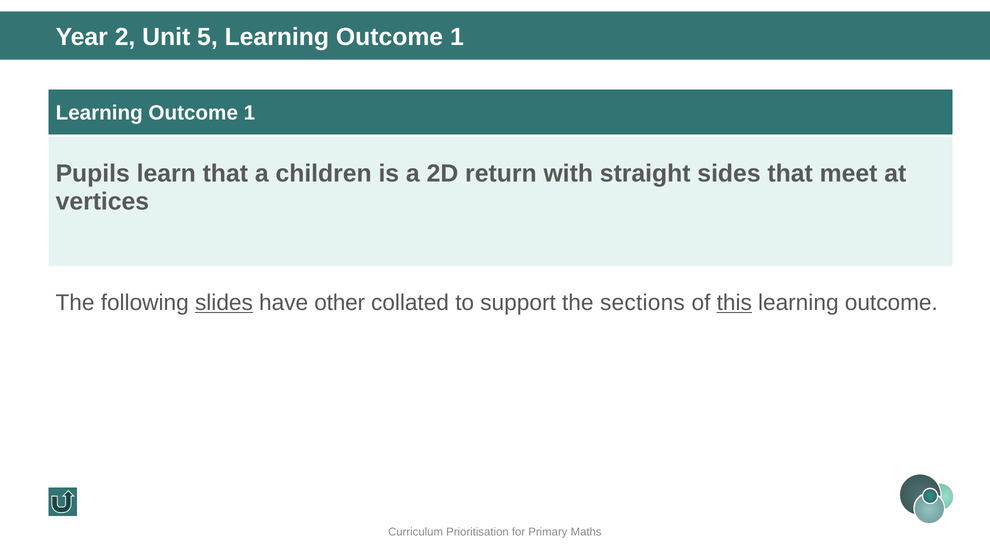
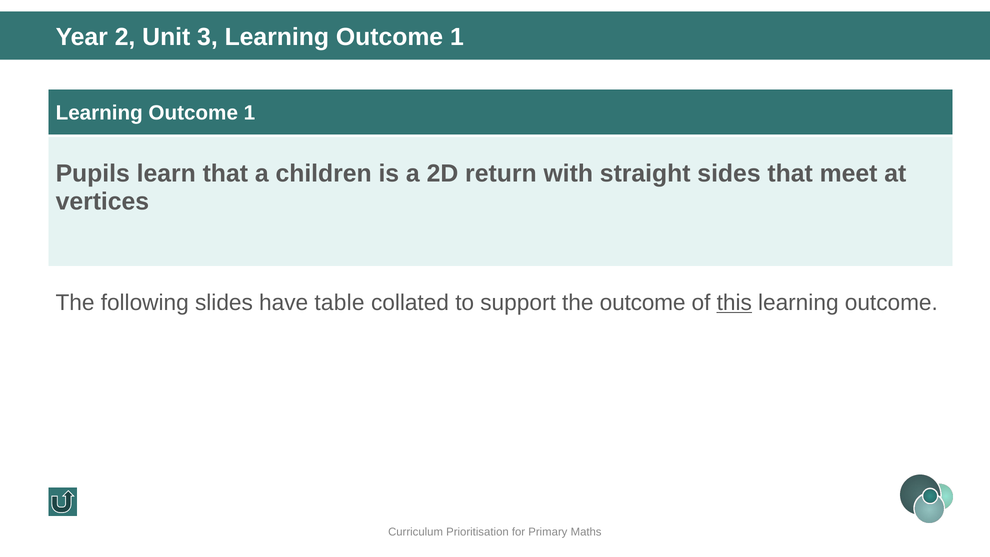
5: 5 -> 3
slides underline: present -> none
other: other -> table
the sections: sections -> outcome
